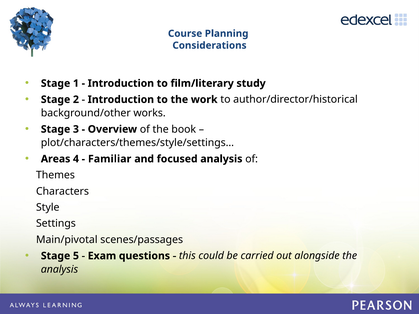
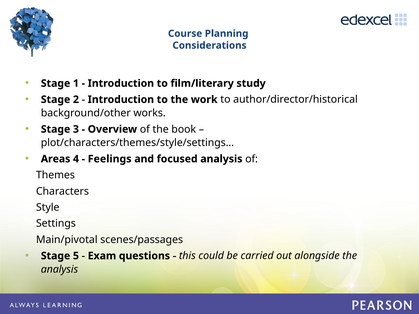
Familiar: Familiar -> Feelings
